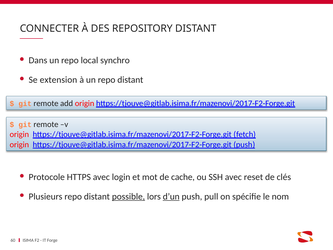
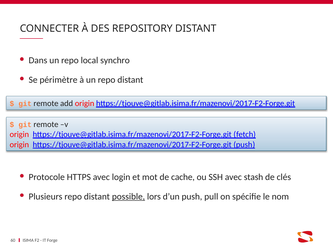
extension: extension -> périmètre
reset: reset -> stash
d’un underline: present -> none
